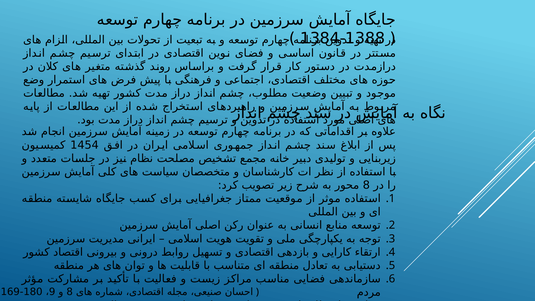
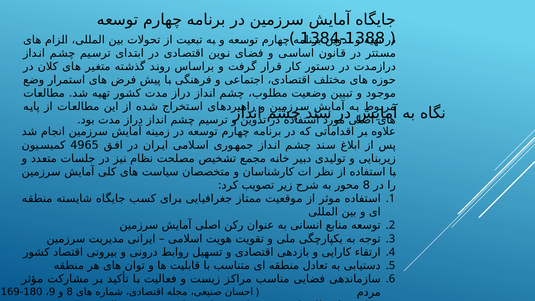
1454: 1454 -> 4965
